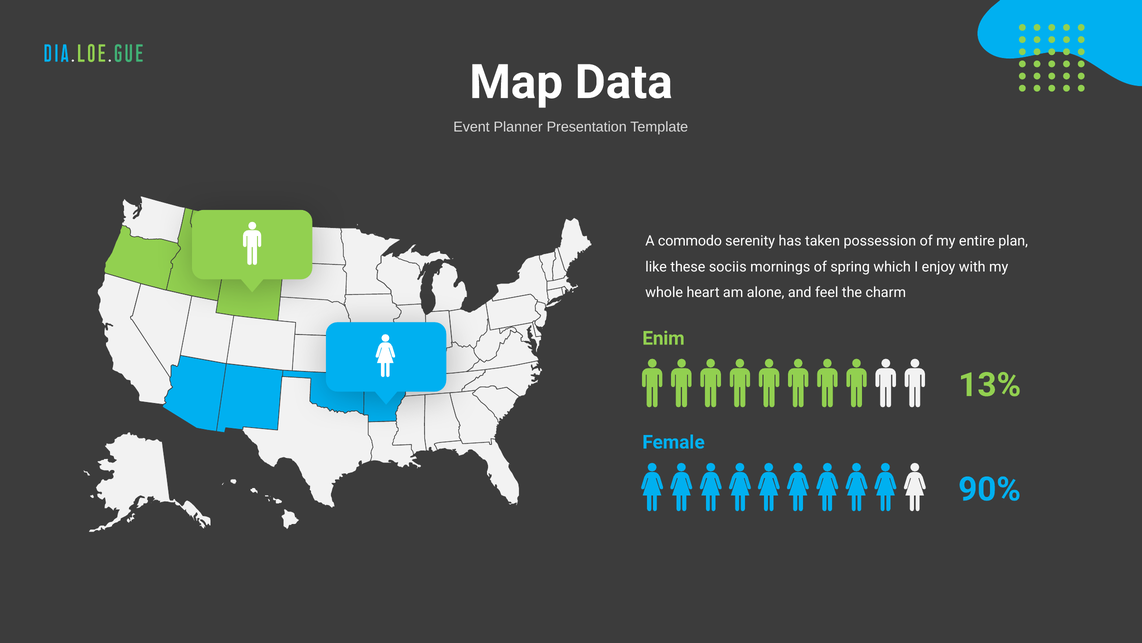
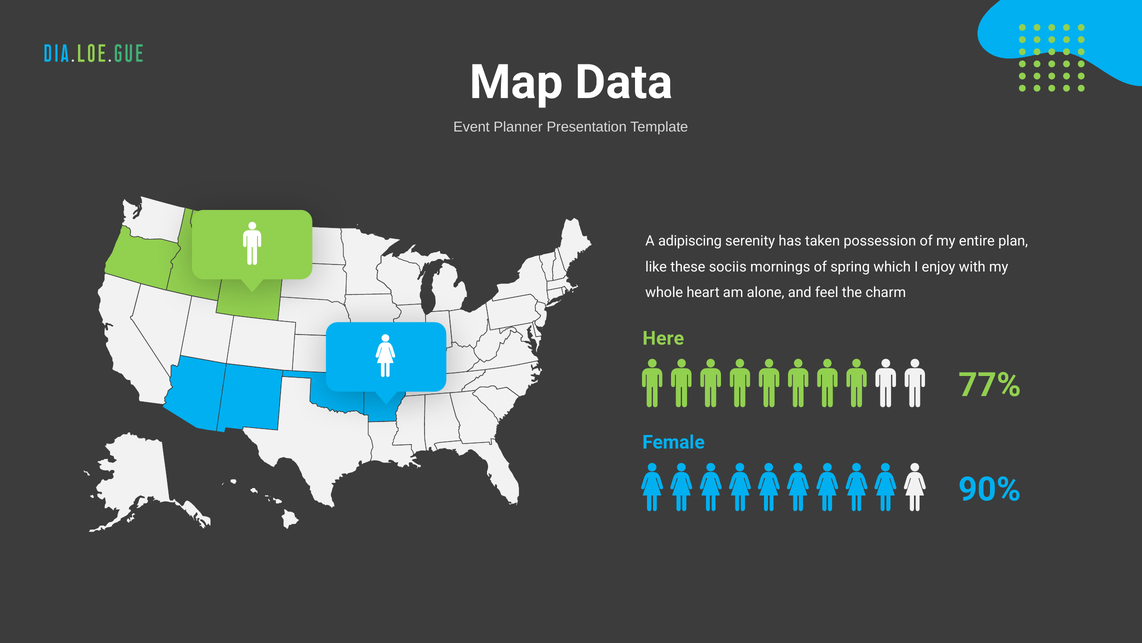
commodo: commodo -> adipiscing
Enim: Enim -> Here
13%: 13% -> 77%
